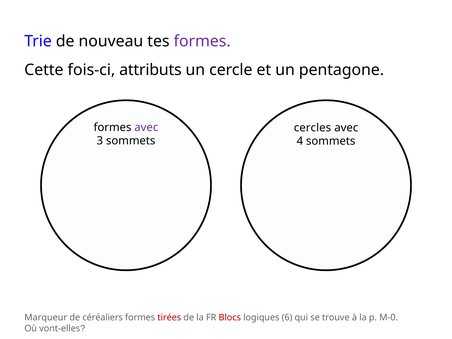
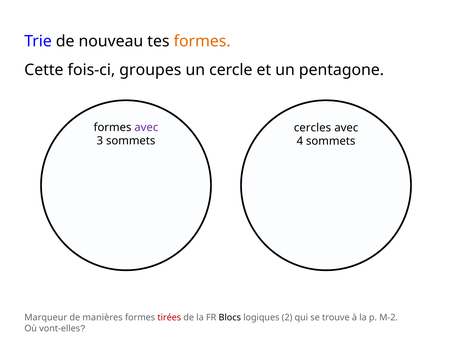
formes at (202, 41) colour: purple -> orange
attributs: attributs -> groupes
céréaliers: céréaliers -> manières
Blocs colour: red -> black
6: 6 -> 2
M-0: M-0 -> M-2
